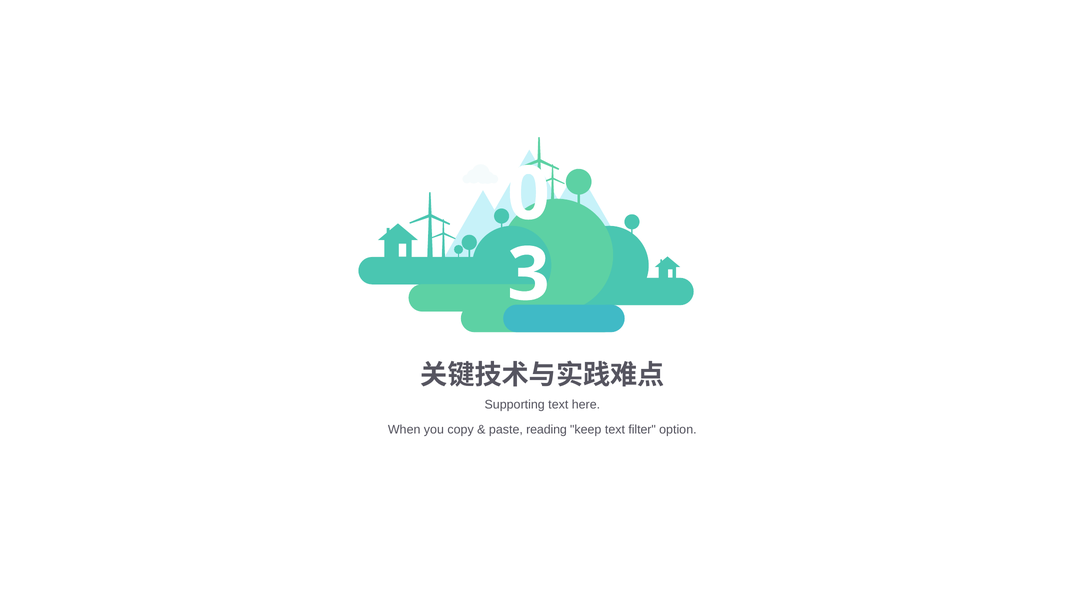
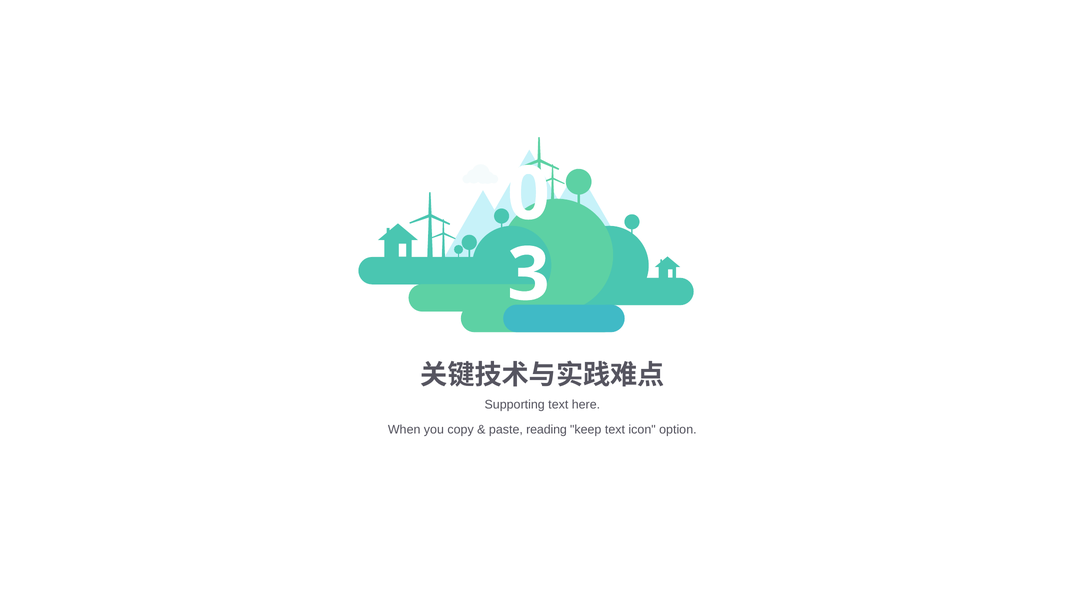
filter: filter -> icon
